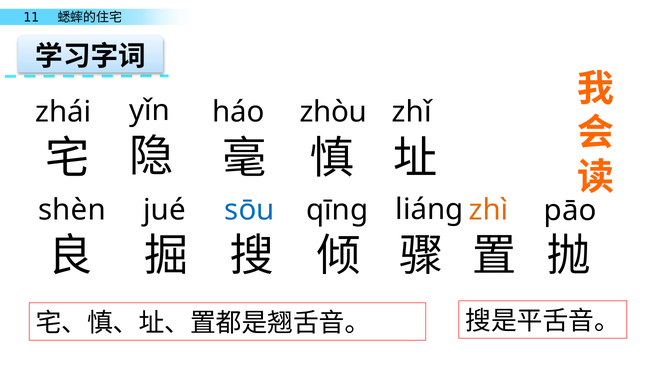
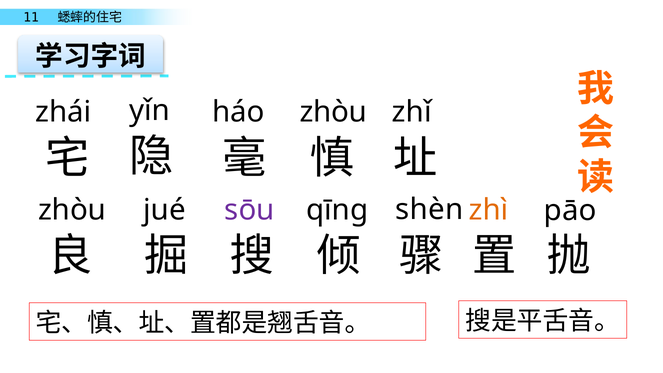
liánɡ: liánɡ -> shèn
shèn at (72, 210): shèn -> zhòu
sōu colour: blue -> purple
